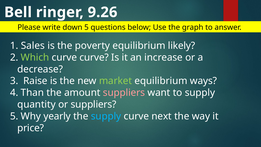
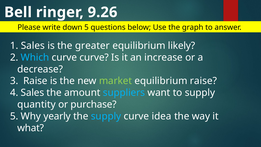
poverty: poverty -> greater
Which colour: light green -> light blue
equilibrium ways: ways -> raise
Than at (32, 93): Than -> Sales
suppliers at (124, 93) colour: pink -> light blue
or suppliers: suppliers -> purchase
next: next -> idea
price: price -> what
